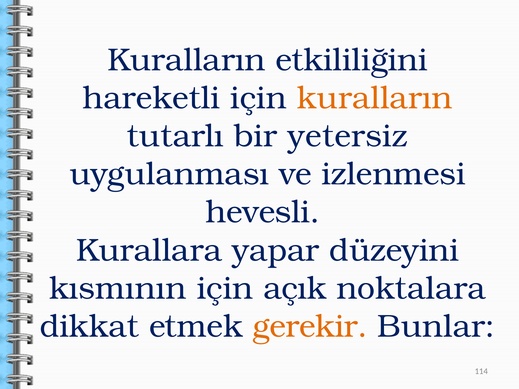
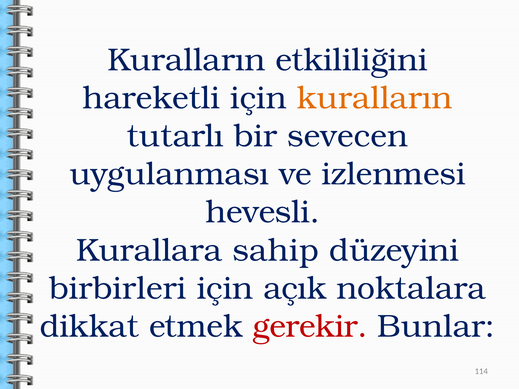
yetersiz: yetersiz -> sevecen
yapar: yapar -> sahip
kısmının: kısmının -> birbirleri
gerekir colour: orange -> red
